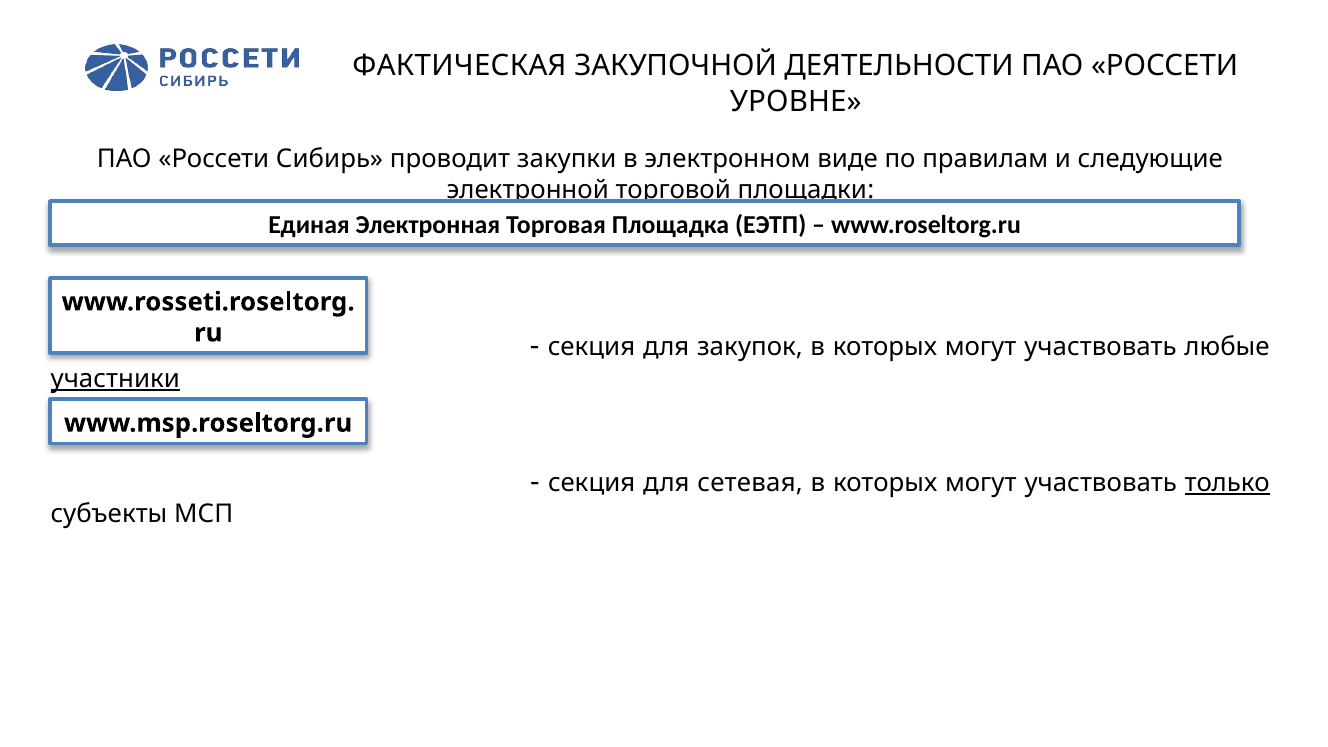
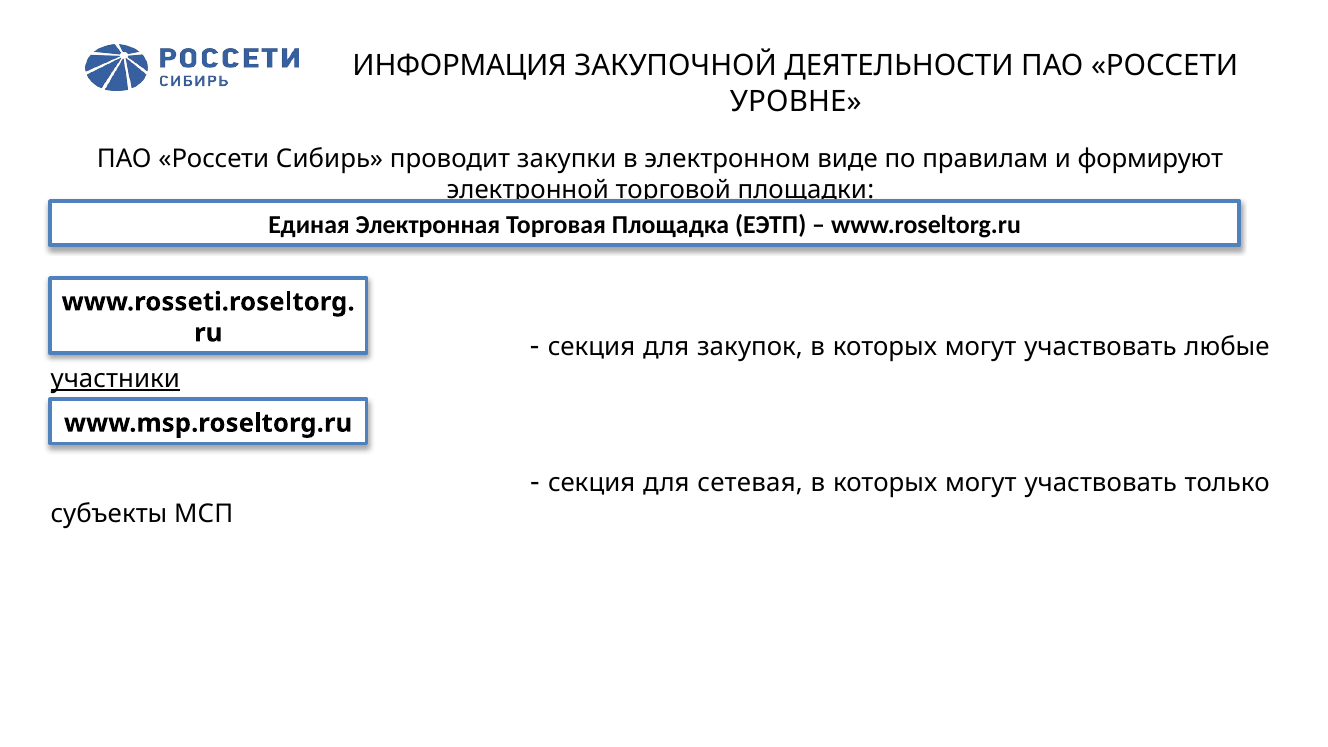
ФАКТИЧЕСКАЯ: ФАКТИЧЕСКАЯ -> ИНФОРМАЦИЯ
следующие: следующие -> формируют
только underline: present -> none
